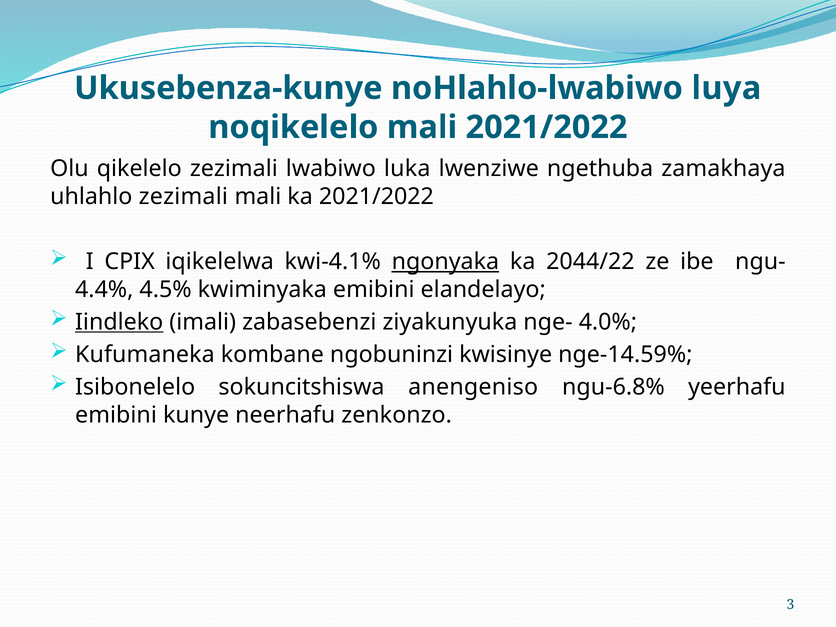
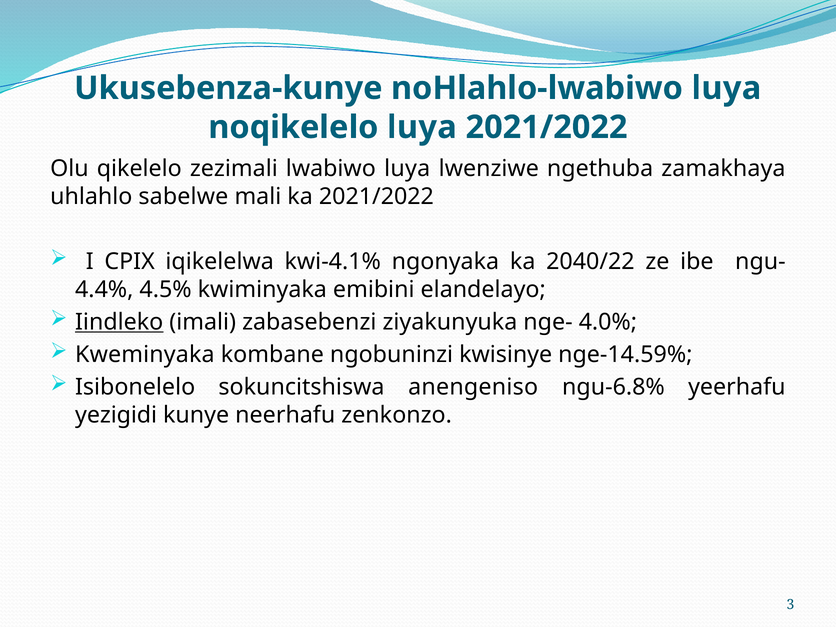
noqikelelo mali: mali -> luya
lwabiwo luka: luka -> luya
uhlahlo zezimali: zezimali -> sabelwe
ngonyaka underline: present -> none
2044/22: 2044/22 -> 2040/22
Kufumaneka: Kufumaneka -> Kweminyaka
emibini at (116, 415): emibini -> yezigidi
